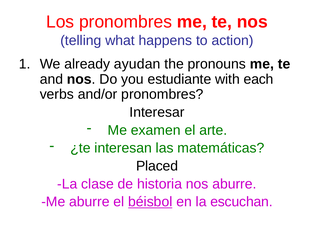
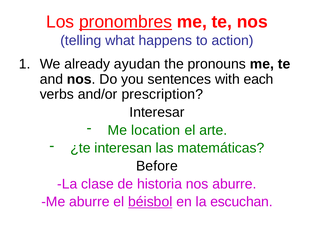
pronombres at (126, 22) underline: none -> present
estudiante: estudiante -> sentences
and/or pronombres: pronombres -> prescription
examen: examen -> location
Placed: Placed -> Before
